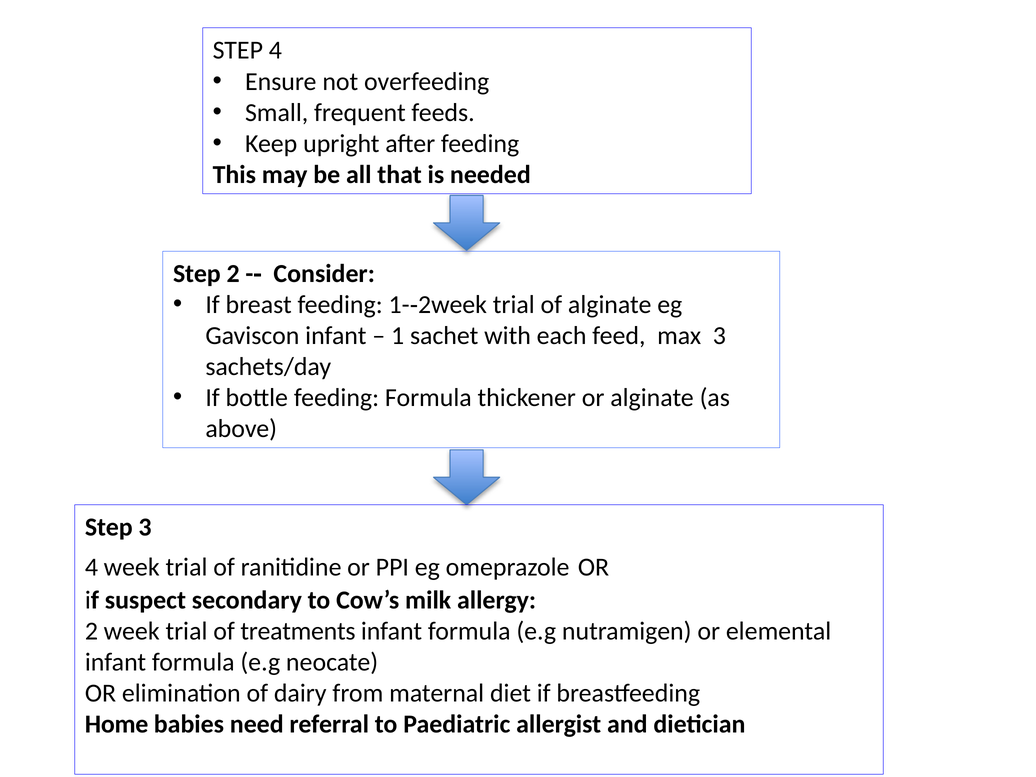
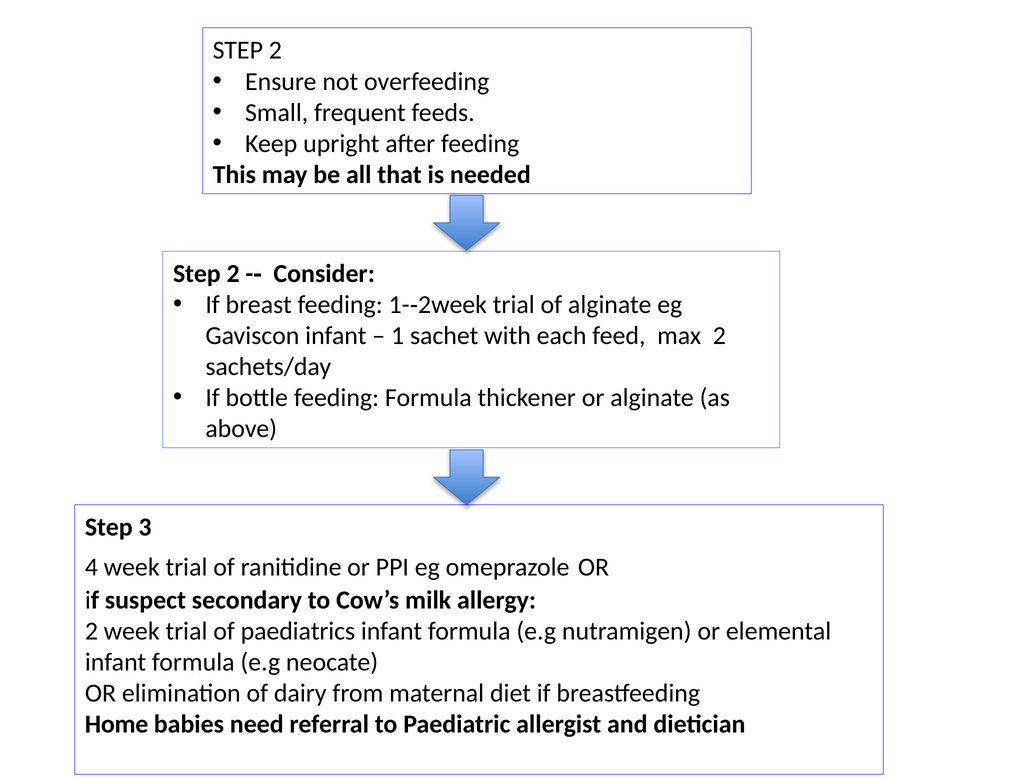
4 at (275, 50): 4 -> 2
max 3: 3 -> 2
treatments: treatments -> paediatrics
